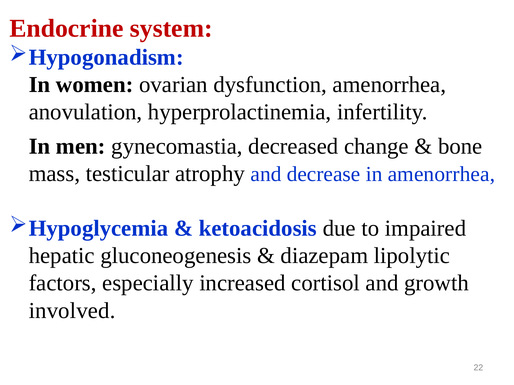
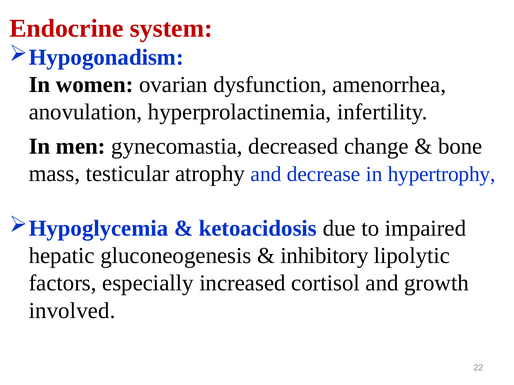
in amenorrhea: amenorrhea -> hypertrophy
diazepam: diazepam -> inhibitory
